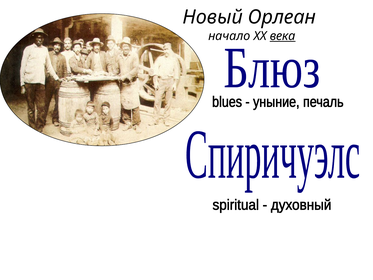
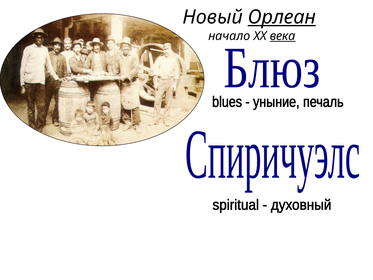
Орлеан underline: none -> present
